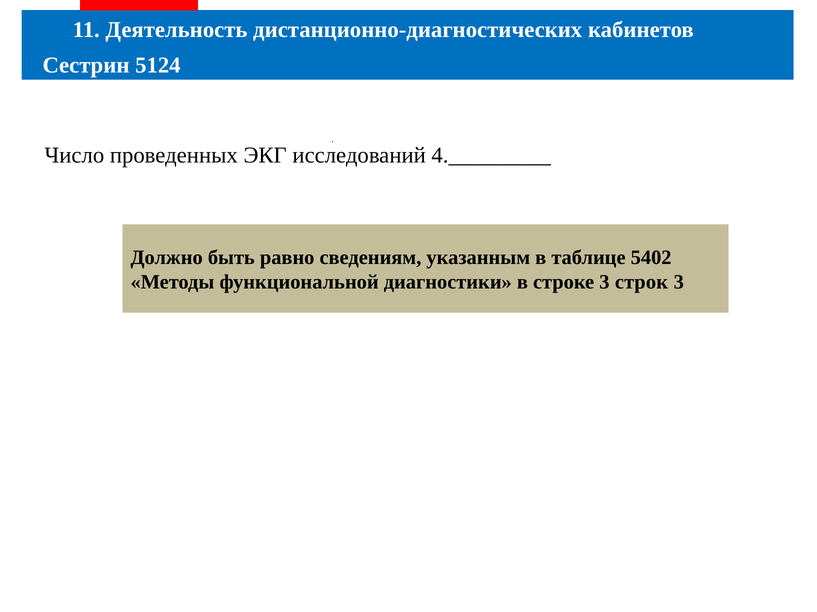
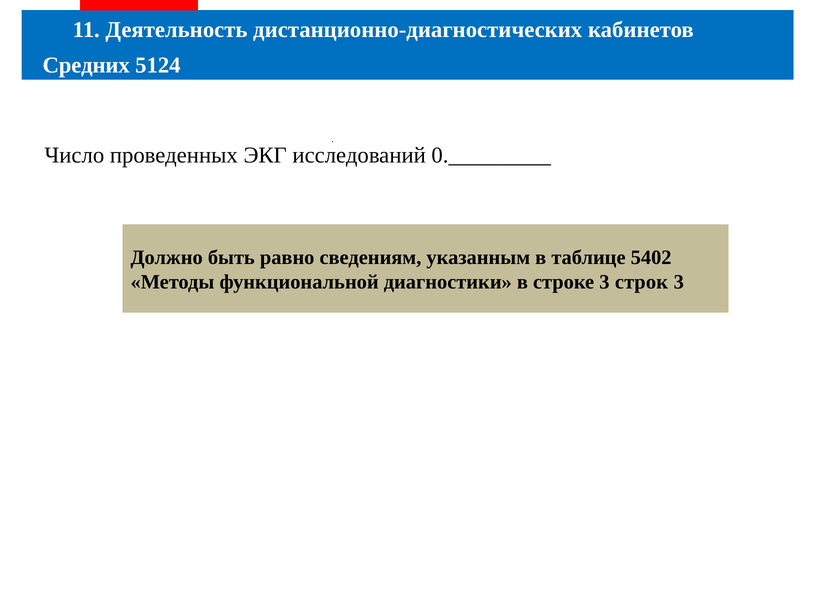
Сестрин: Сестрин -> Средних
4._________: 4._________ -> 0._________
